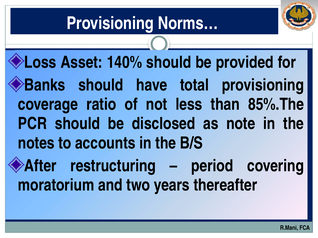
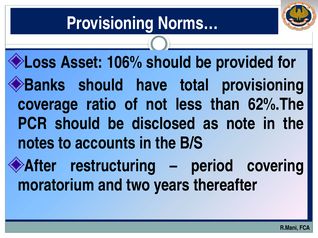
140%: 140% -> 106%
85%.The: 85%.The -> 62%.The
